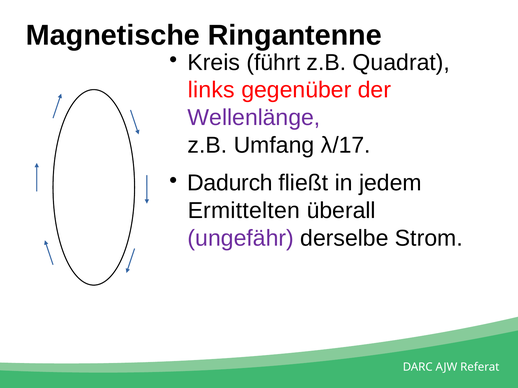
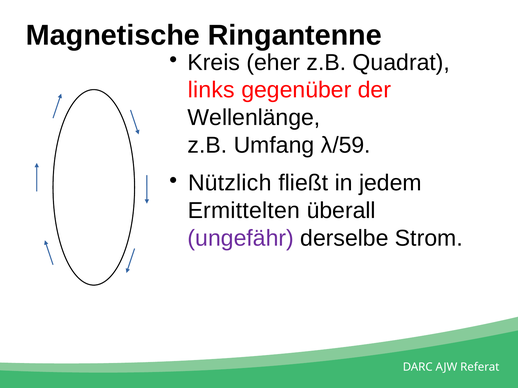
führt: führt -> eher
Wellenlänge colour: purple -> black
λ/17: λ/17 -> λ/59
Dadurch: Dadurch -> Nützlich
